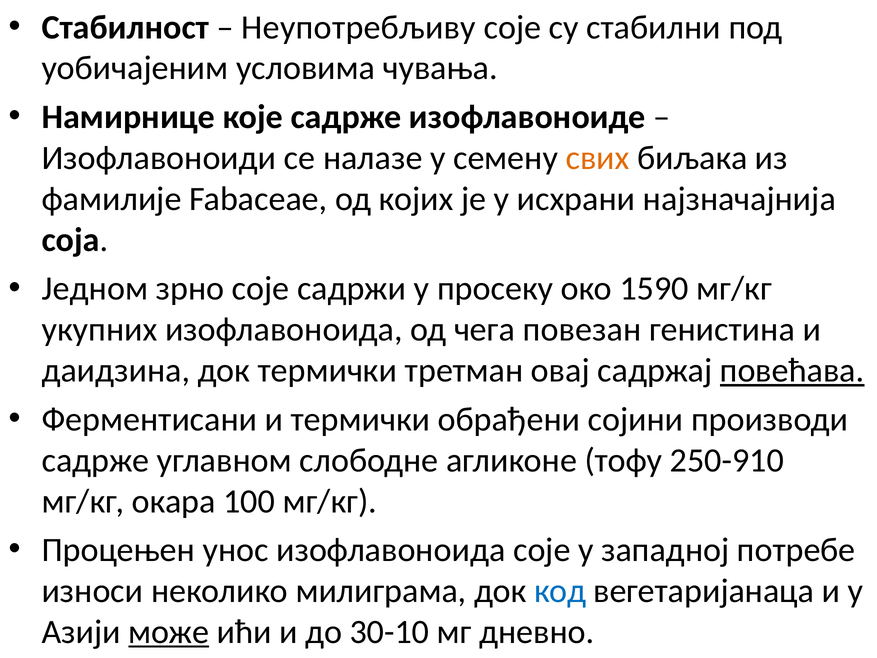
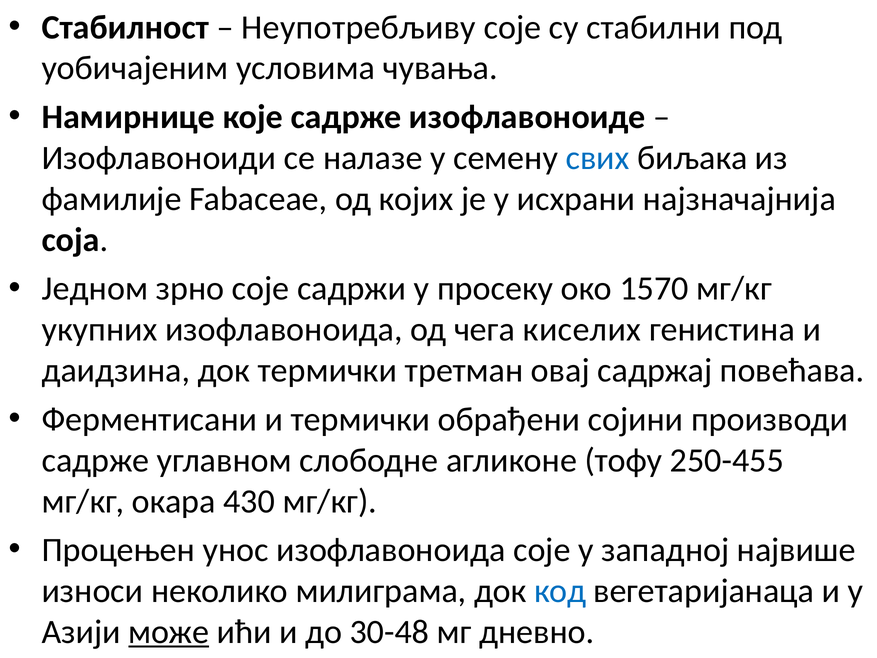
свих colour: orange -> blue
1590: 1590 -> 1570
повезан: повезан -> киселих
повећава underline: present -> none
250-910: 250-910 -> 250-455
100: 100 -> 430
потребе: потребе -> највише
30-10: 30-10 -> 30-48
